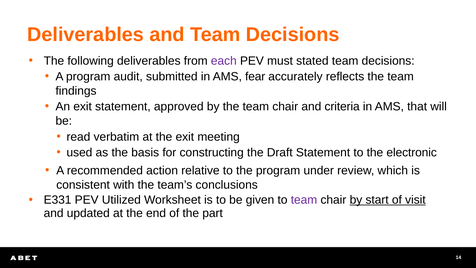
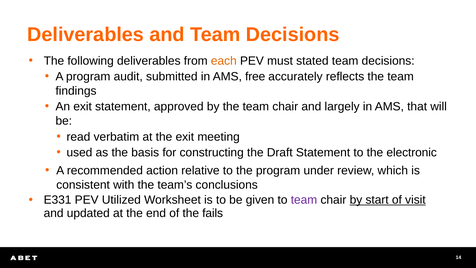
each colour: purple -> orange
fear: fear -> free
criteria: criteria -> largely
part: part -> fails
